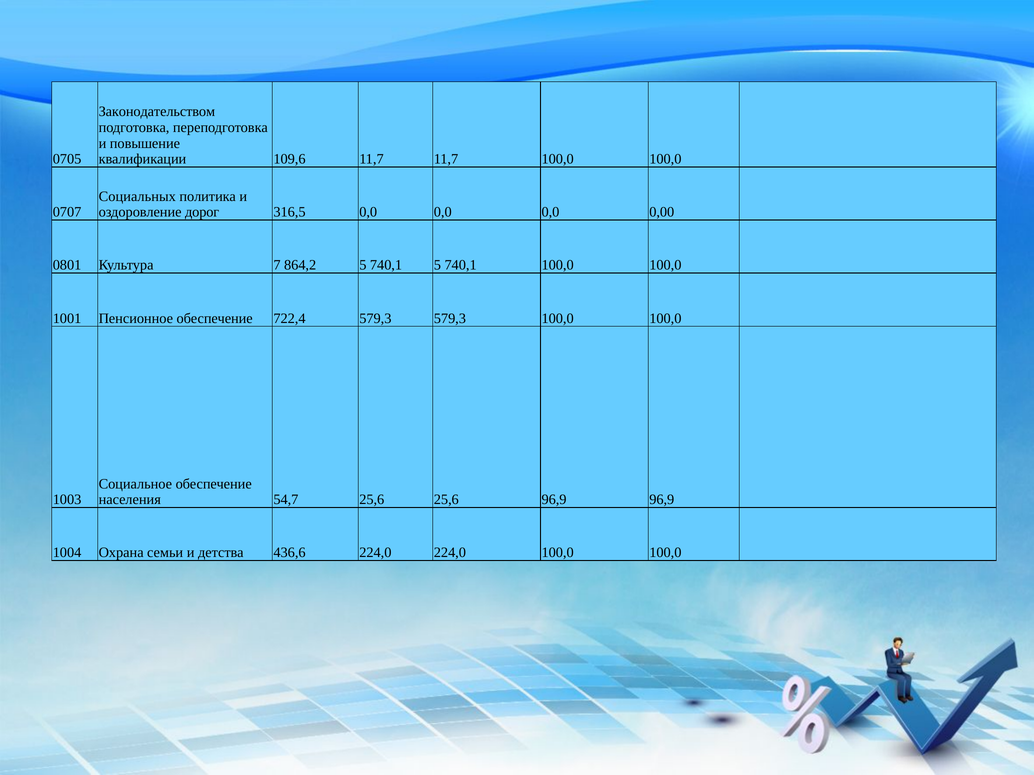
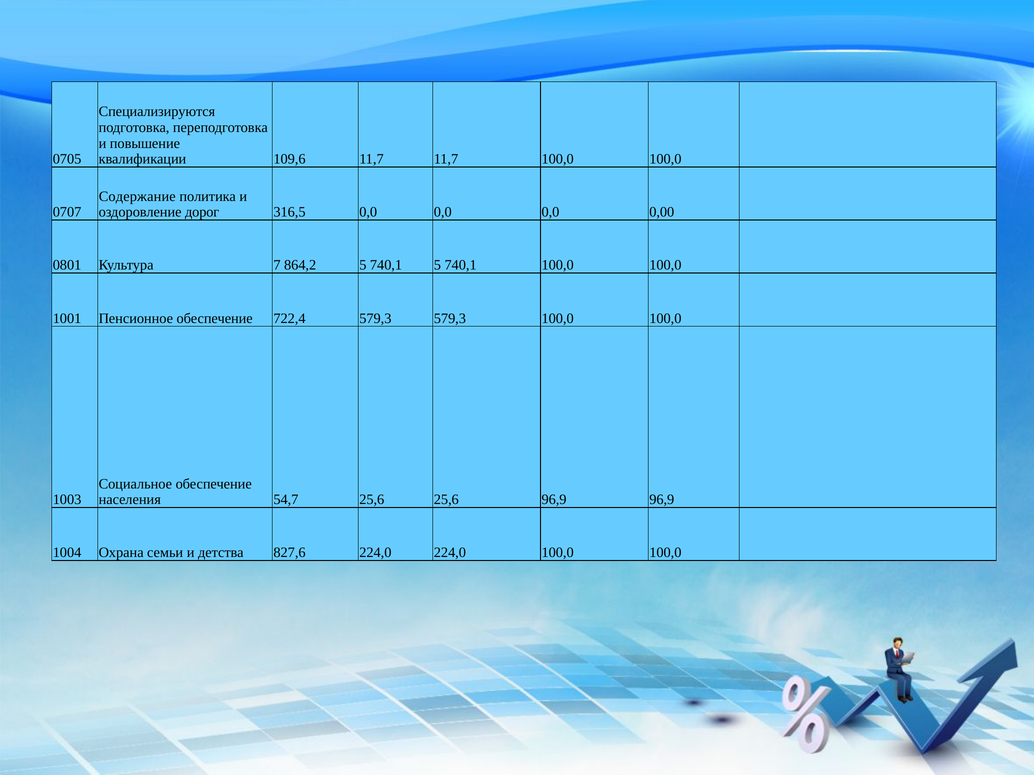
Законодательством: Законодательством -> Специализируются
Социальных: Социальных -> Содержание
436,6: 436,6 -> 827,6
